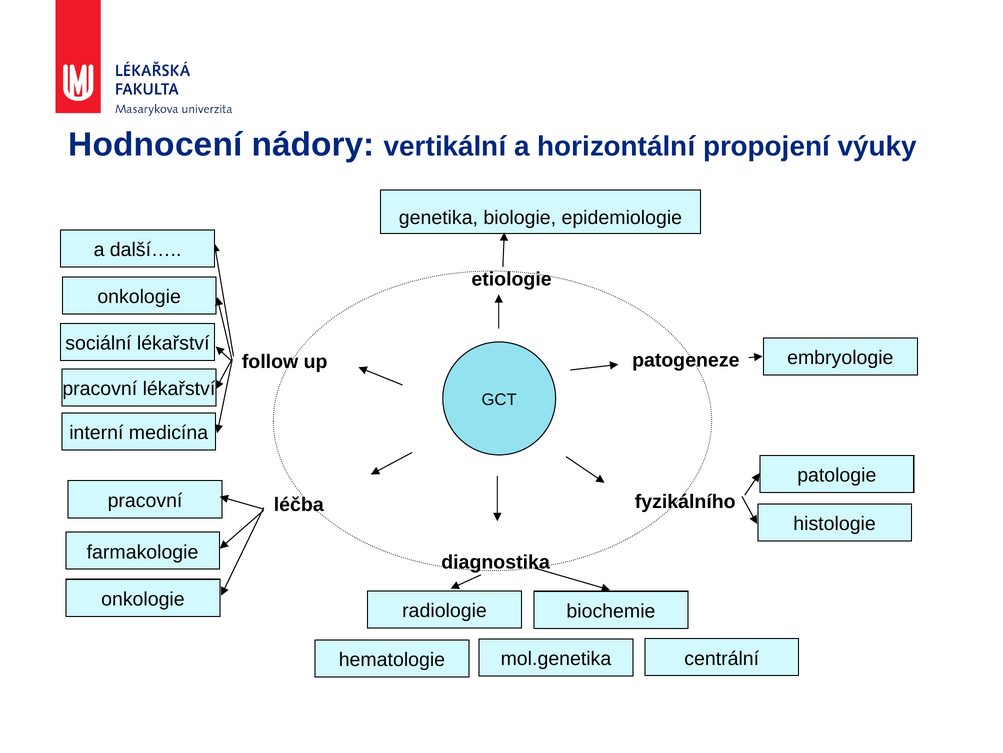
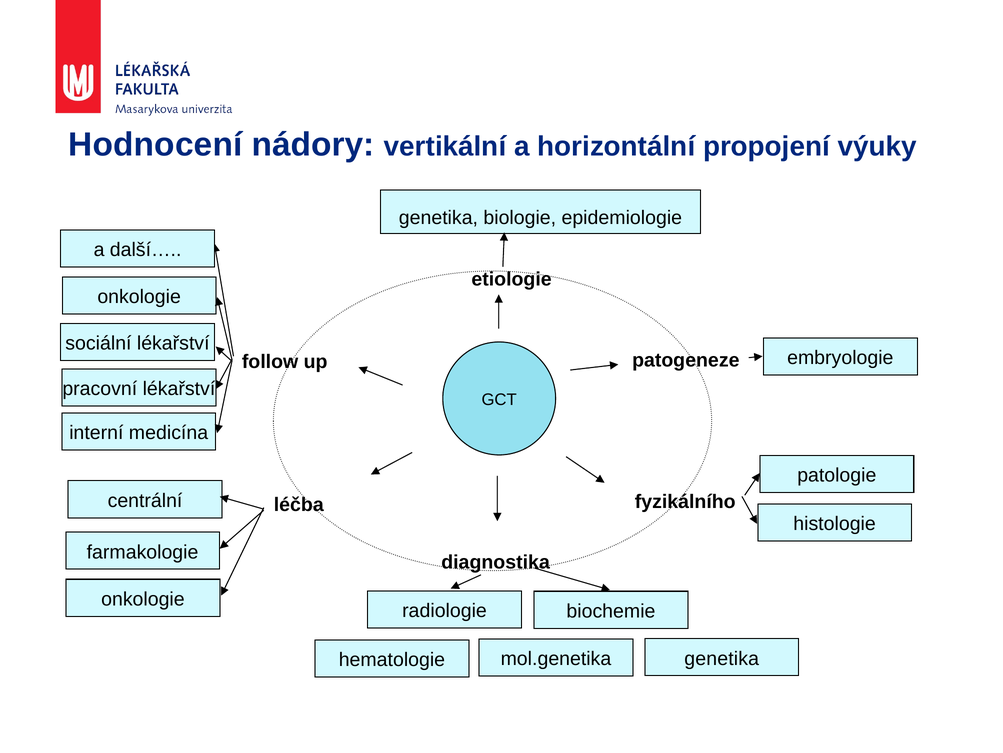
pracovní at (145, 500): pracovní -> centrální
centrální at (722, 658): centrální -> genetika
